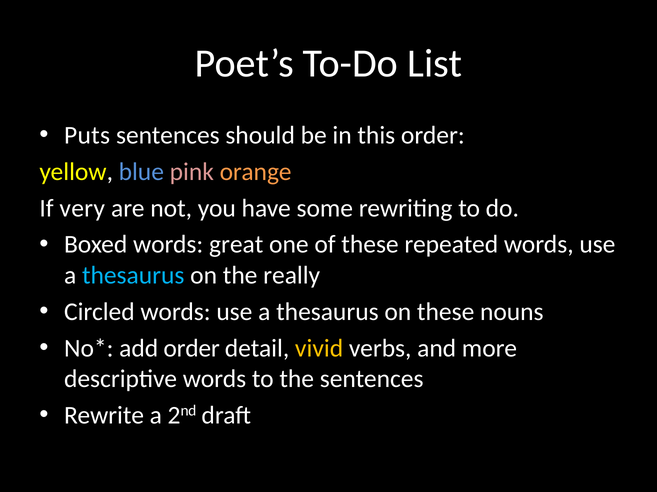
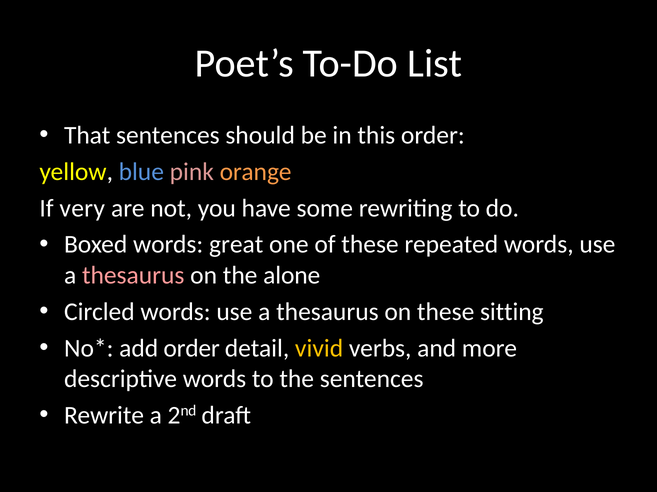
Puts: Puts -> That
thesaurus at (133, 276) colour: light blue -> pink
really: really -> alone
nouns: nouns -> sitting
